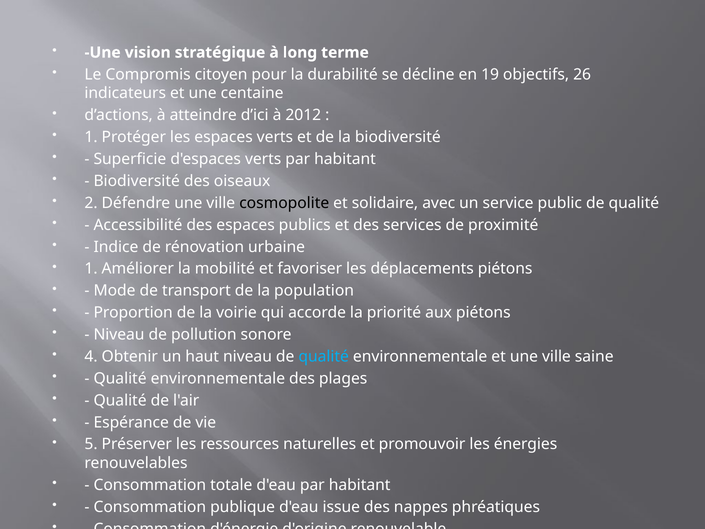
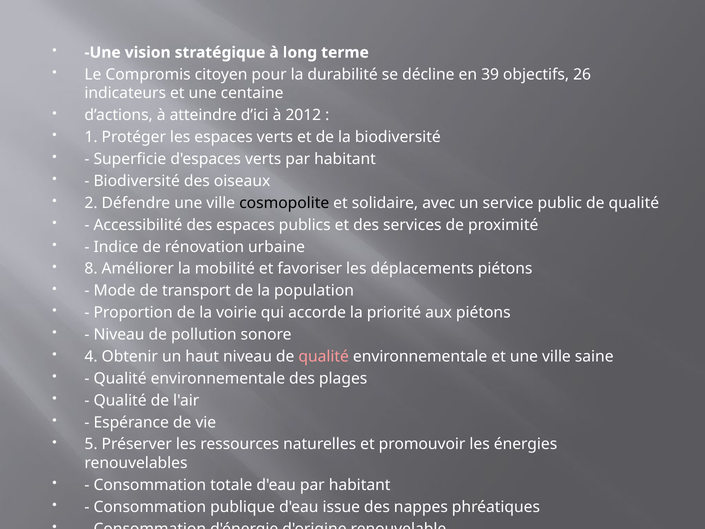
19: 19 -> 39
1 at (91, 269): 1 -> 8
qualité at (324, 356) colour: light blue -> pink
